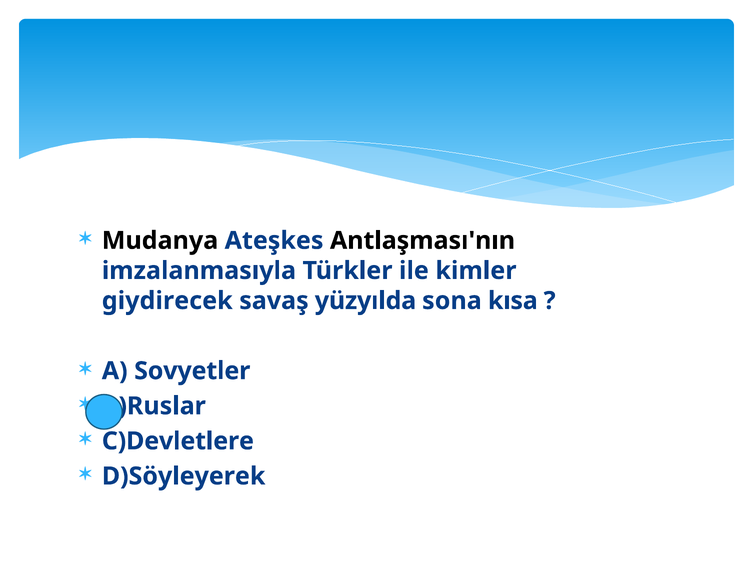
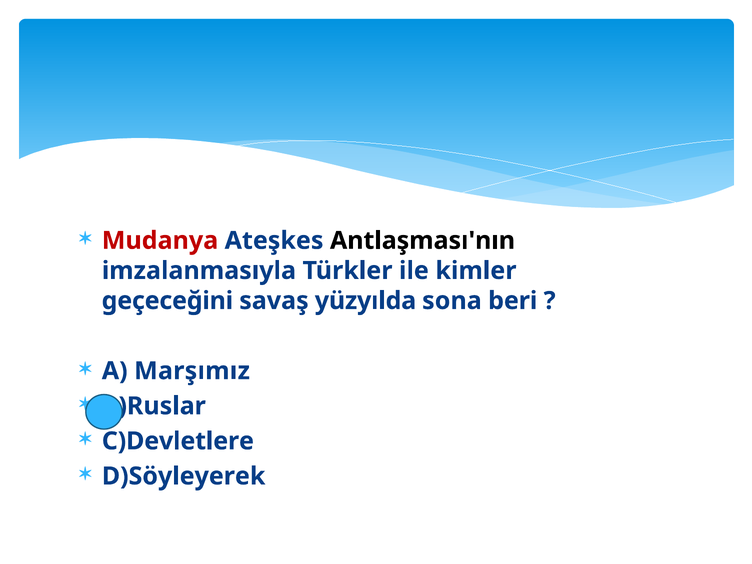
Mudanya colour: black -> red
giydirecek: giydirecek -> geçeceğini
kısa: kısa -> beri
Sovyetler: Sovyetler -> Marşımız
